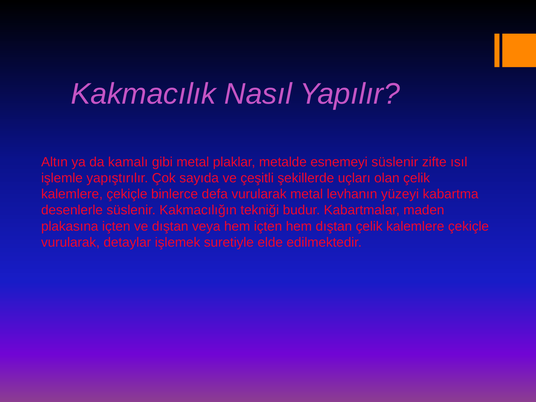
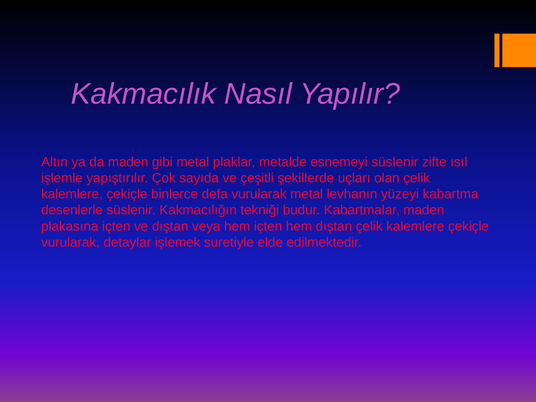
da kamalı: kamalı -> maden
